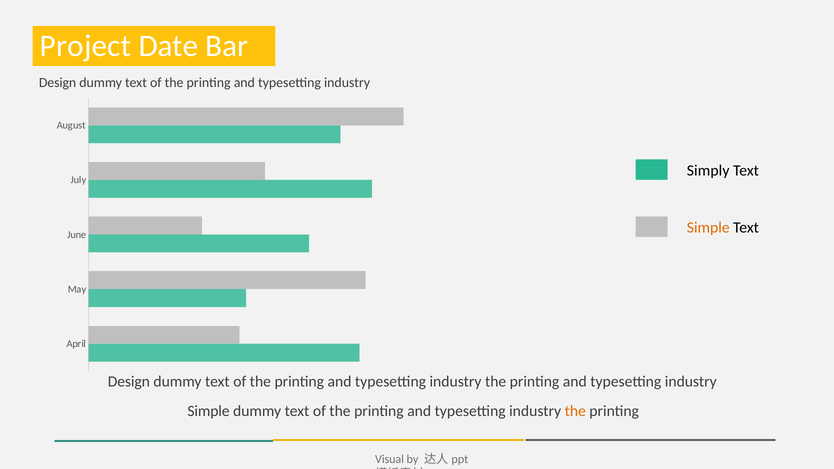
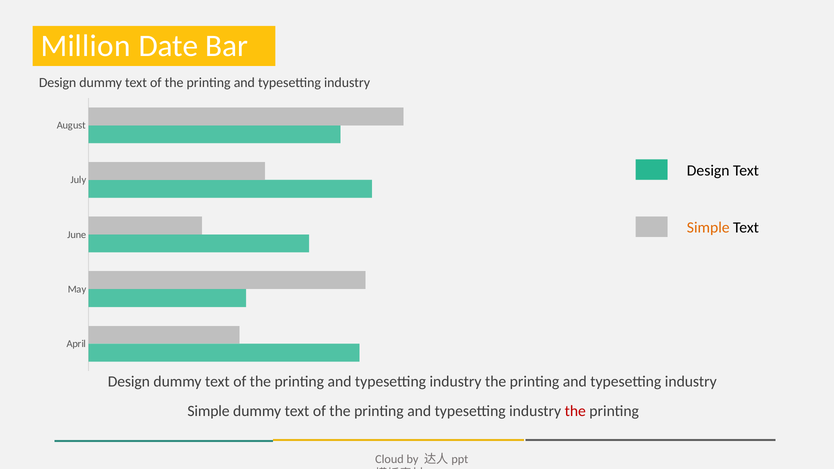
Project: Project -> Million
Simply at (708, 171): Simply -> Design
the at (575, 411) colour: orange -> red
Visual: Visual -> Cloud
